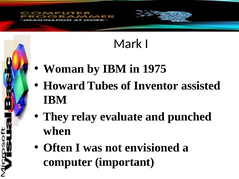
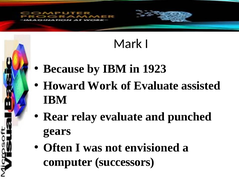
Woman: Woman -> Because
1975: 1975 -> 1923
Tubes: Tubes -> Work
of Inventor: Inventor -> Evaluate
They: They -> Rear
when: when -> gears
important: important -> successors
